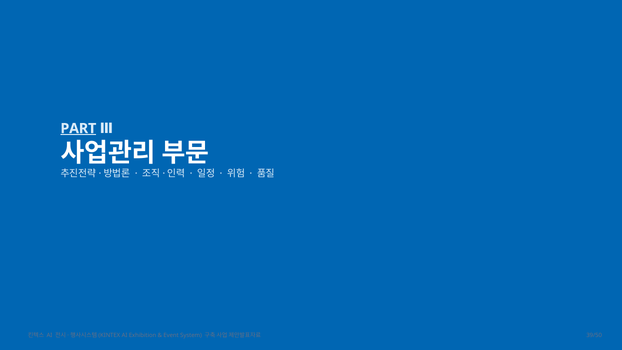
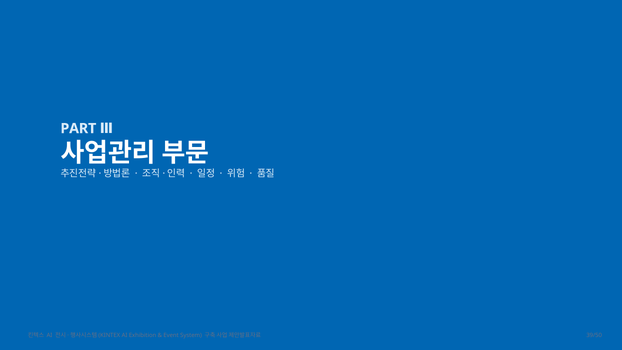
PART underline: present -> none
